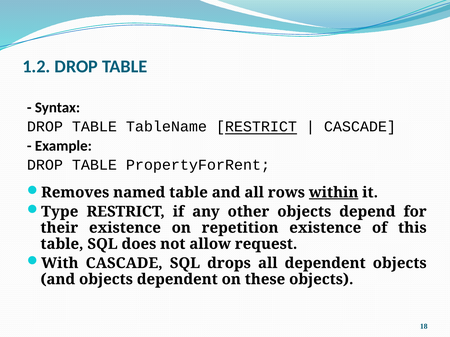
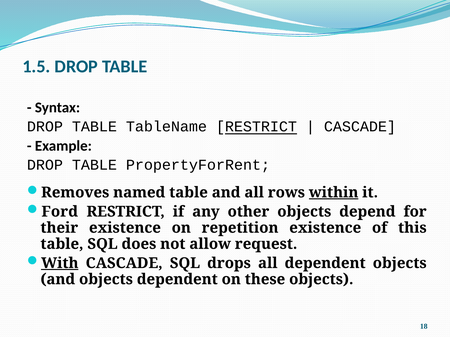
1.2: 1.2 -> 1.5
Type: Type -> Ford
With underline: none -> present
